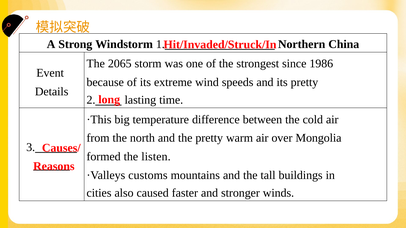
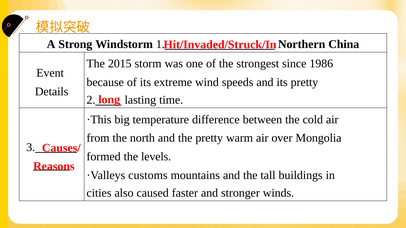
2065: 2065 -> 2015
listen: listen -> levels
